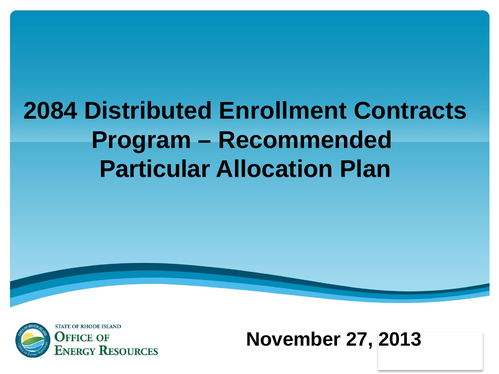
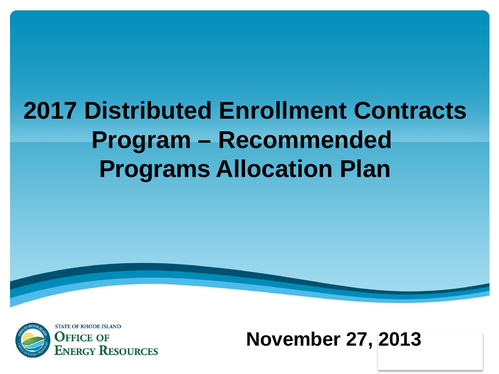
2084: 2084 -> 2017
Particular: Particular -> Programs
